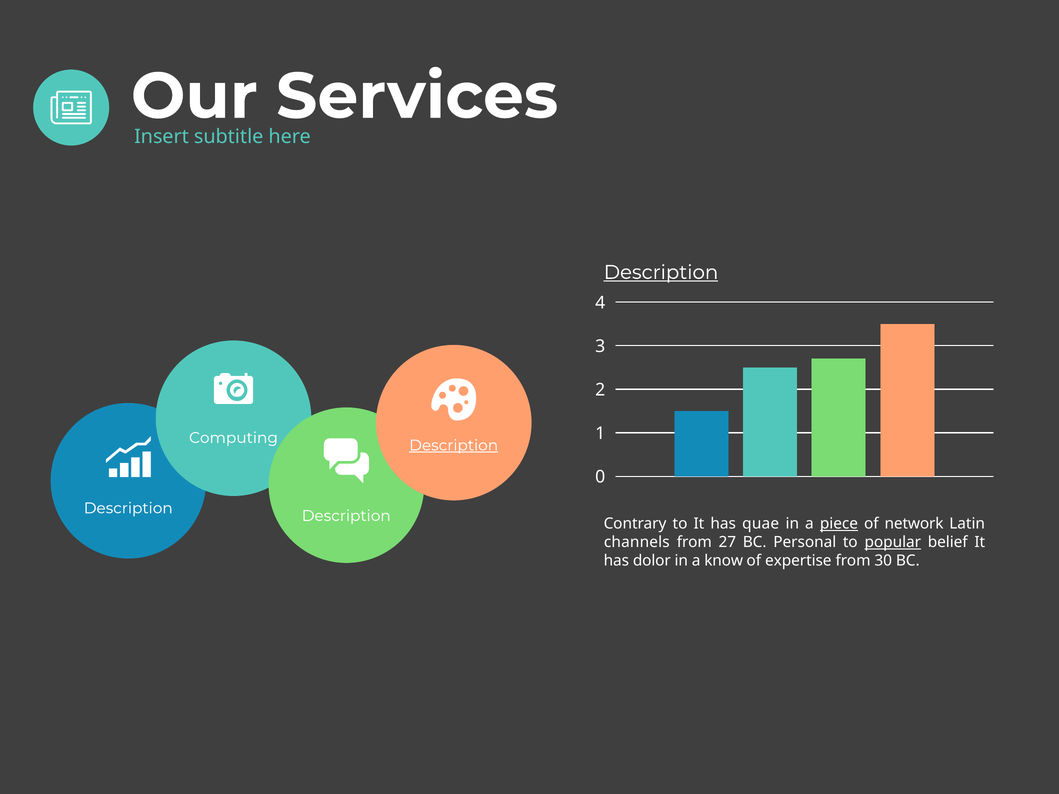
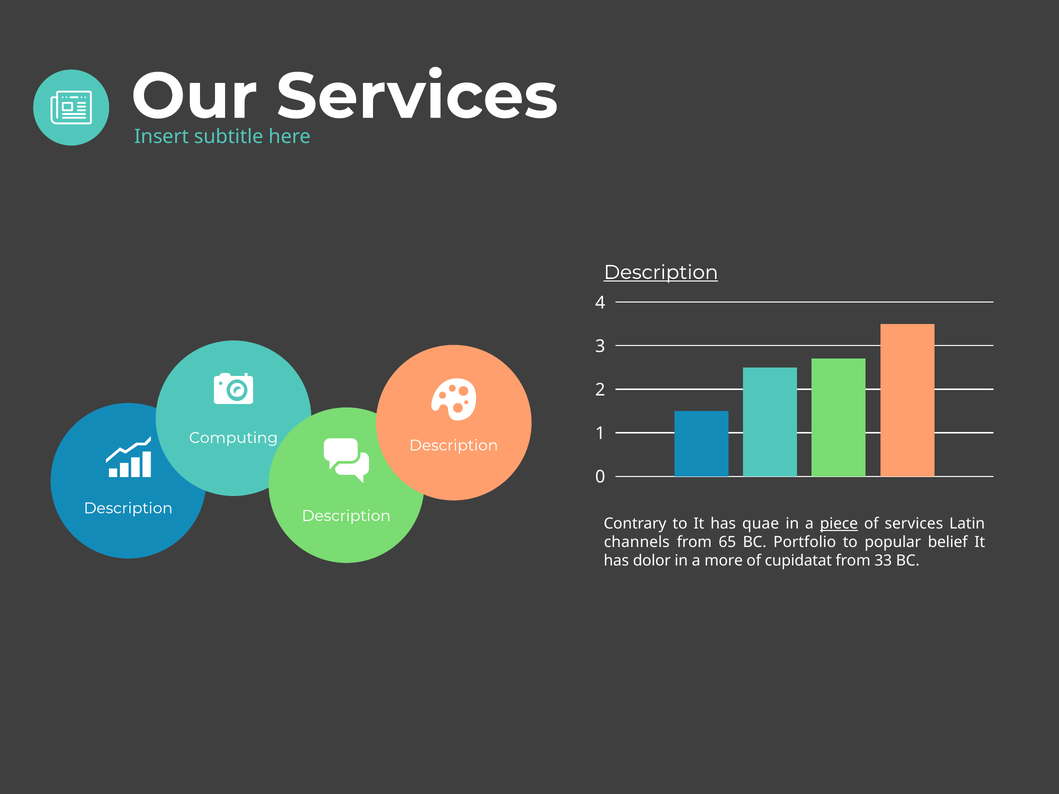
Description at (454, 446) underline: present -> none
of network: network -> services
27: 27 -> 65
Personal: Personal -> Portfolio
popular underline: present -> none
know: know -> more
expertise: expertise -> cupidatat
30: 30 -> 33
